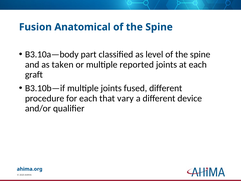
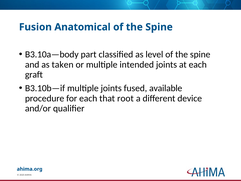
reported: reported -> intended
fused different: different -> available
vary: vary -> root
